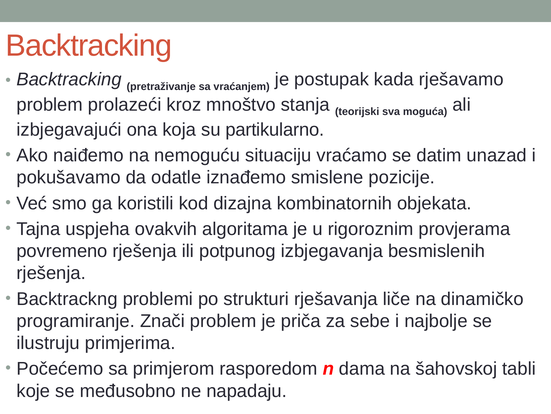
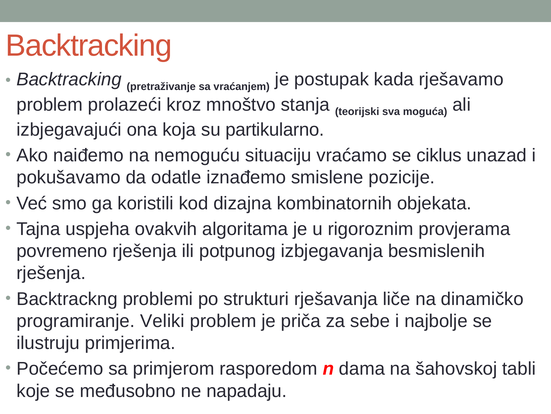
datim: datim -> ciklus
Znači: Znači -> Veliki
